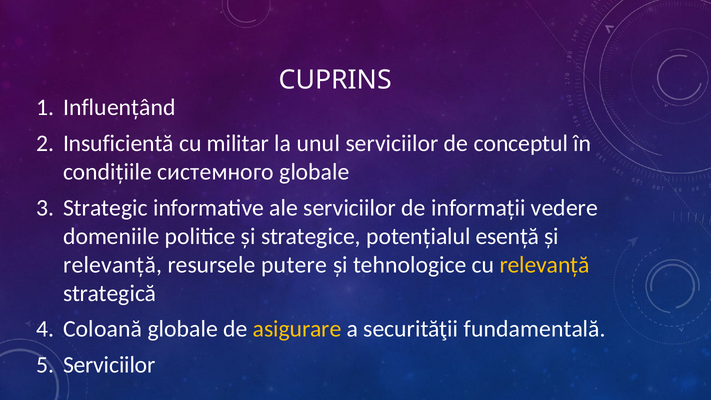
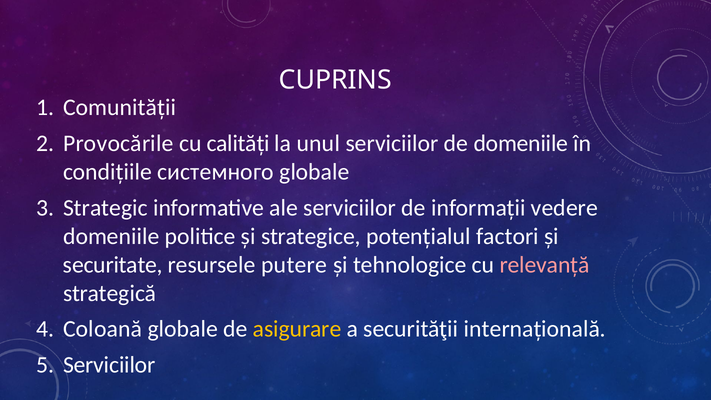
Influențând: Influențând -> Comunității
Insuficientă: Insuficientă -> Provocările
militar: militar -> calități
de conceptul: conceptul -> domeniile
esență: esență -> factori
relevanță at (113, 265): relevanță -> securitate
relevanță at (545, 265) colour: yellow -> pink
fundamentală: fundamentală -> internațională
